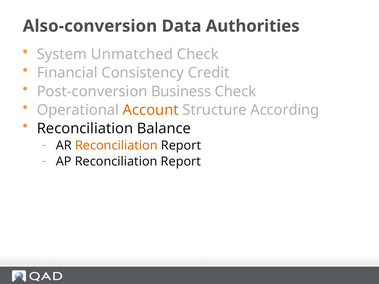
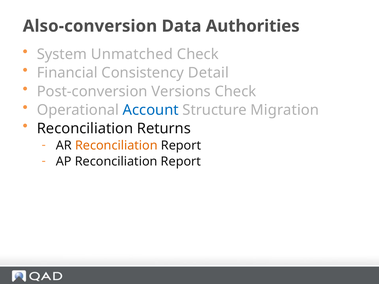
Credit: Credit -> Detail
Business: Business -> Versions
Account colour: orange -> blue
According: According -> Migration
Balance: Balance -> Returns
